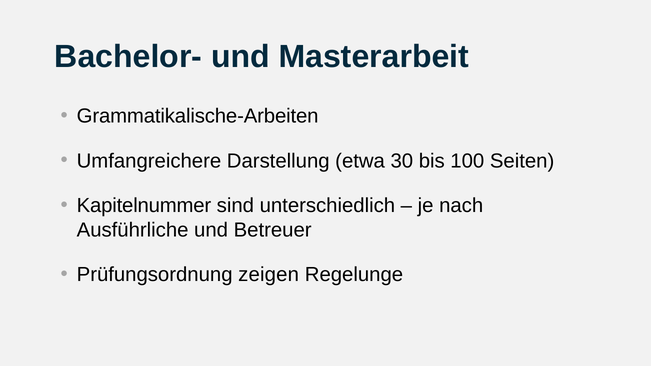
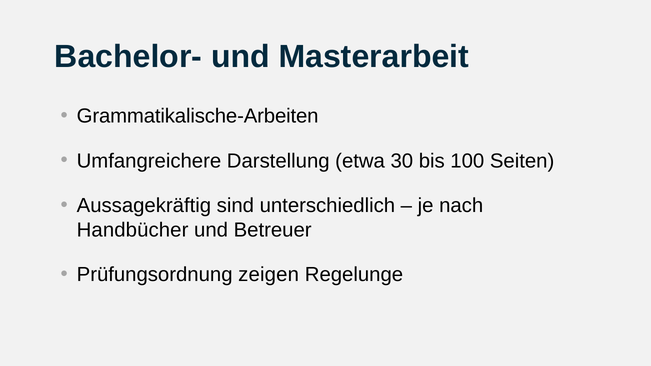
Kapitelnummer: Kapitelnummer -> Aussagekräftig
Ausführliche: Ausführliche -> Handbücher
